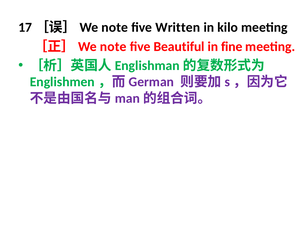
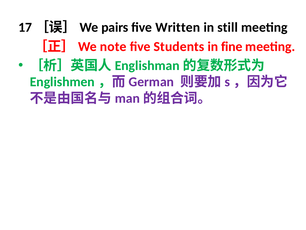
note at (115, 27): note -> pairs
kilo: kilo -> still
Beautiful: Beautiful -> Students
